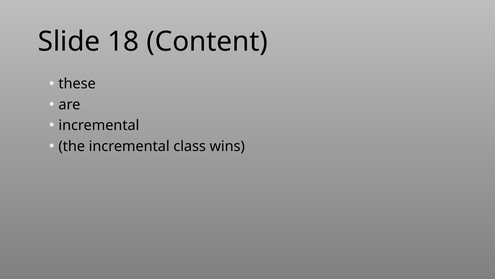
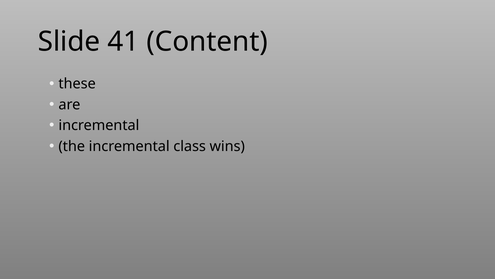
18: 18 -> 41
